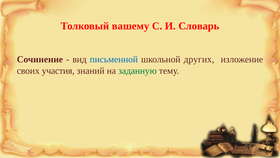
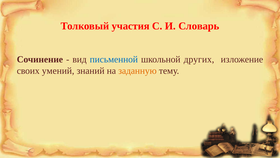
вашему: вашему -> участия
участия: участия -> умений
заданную colour: green -> orange
